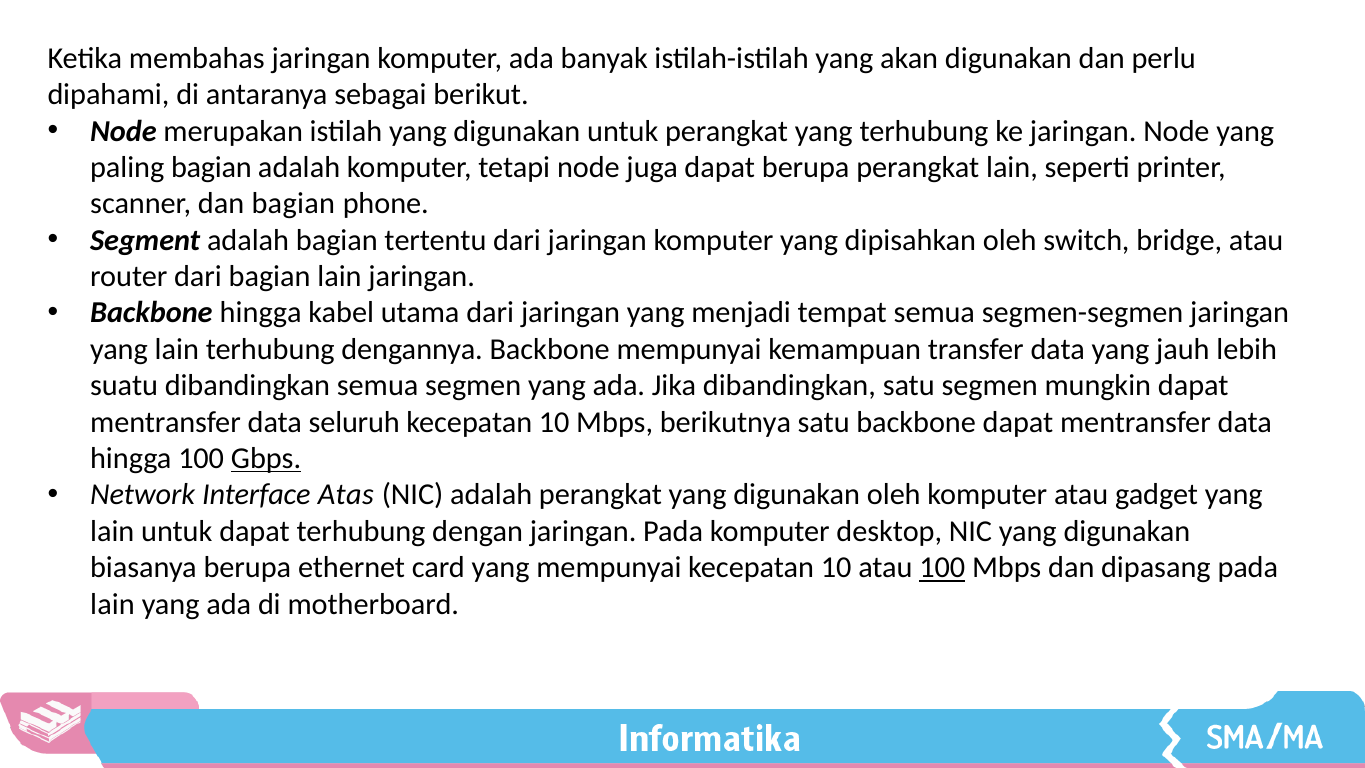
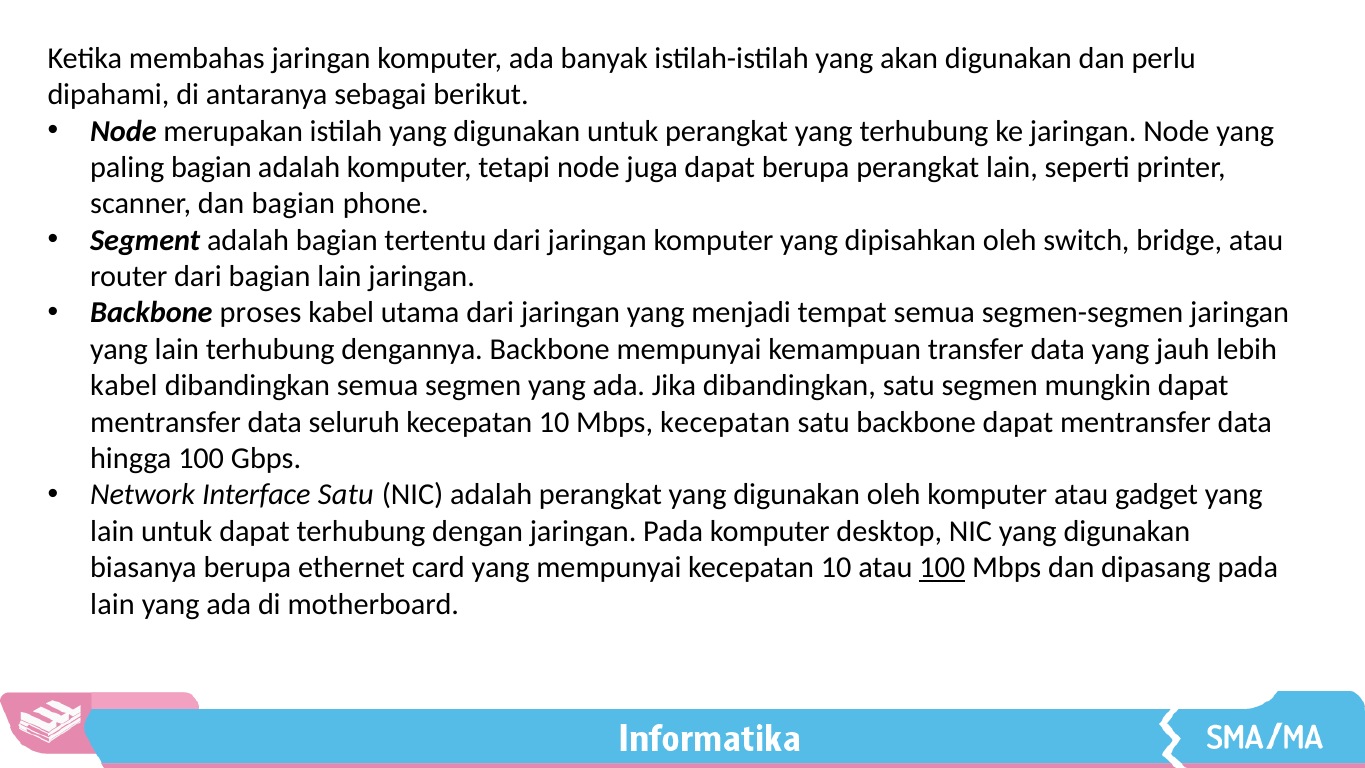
Backbone hingga: hingga -> proses
suatu at (124, 386): suatu -> kabel
Mbps berikutnya: berikutnya -> kecepatan
Gbps underline: present -> none
Interface Atas: Atas -> Satu
